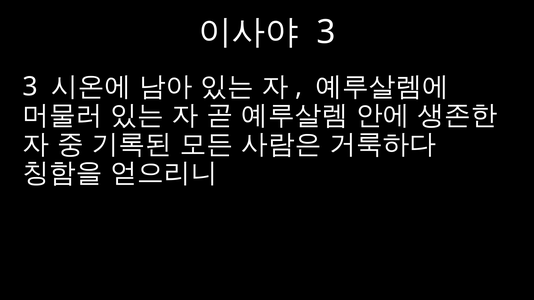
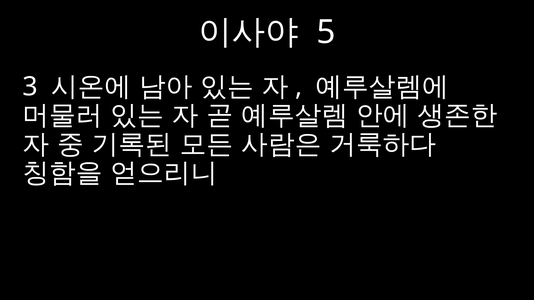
3 at (326, 32): 3 -> 5
